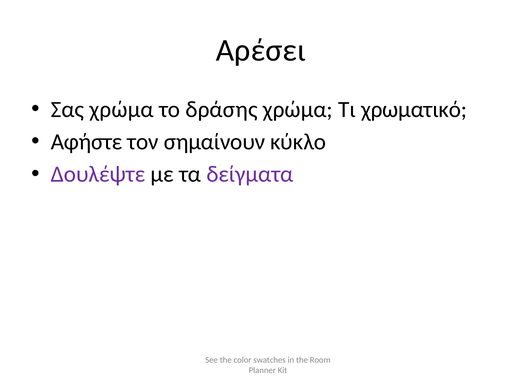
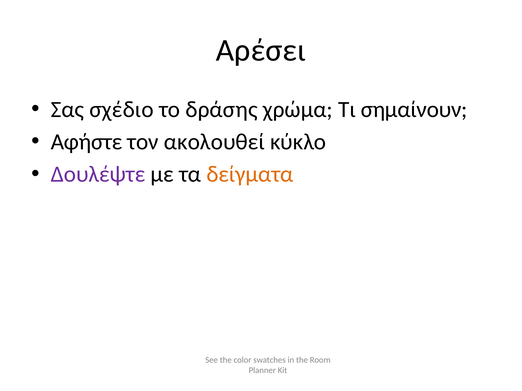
Σας χρώμα: χρώμα -> σχέδιο
χρωματικό: χρωματικό -> σημαίνουν
σημαίνουν: σημαίνουν -> ακολουθεί
δείγματα colour: purple -> orange
